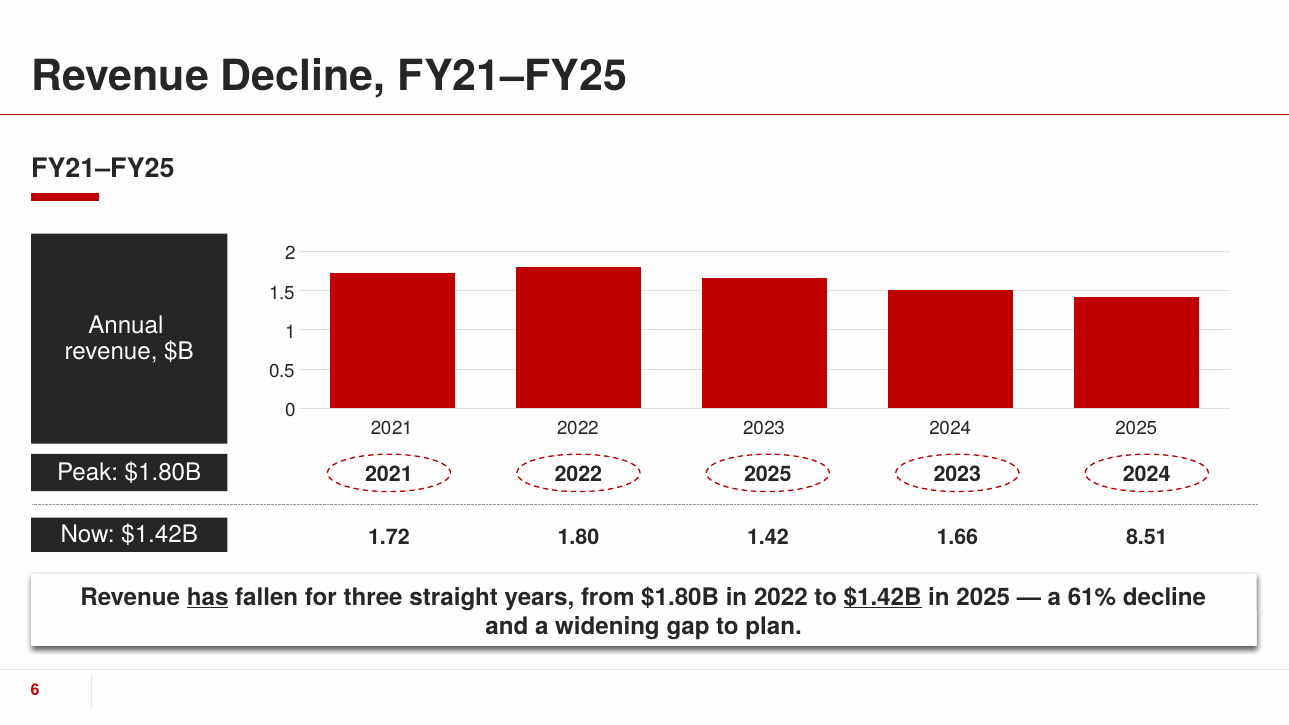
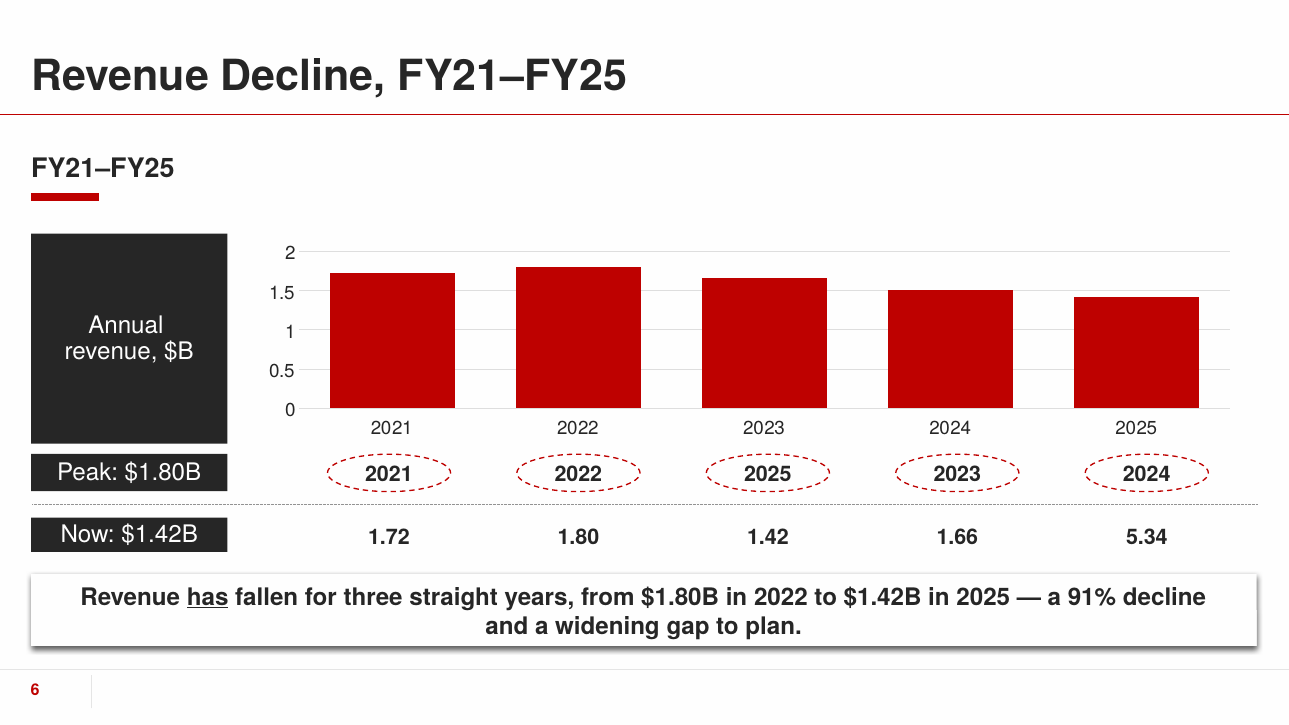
8.51: 8.51 -> 5.34
$1.42B at (883, 597) underline: present -> none
61%: 61% -> 91%
